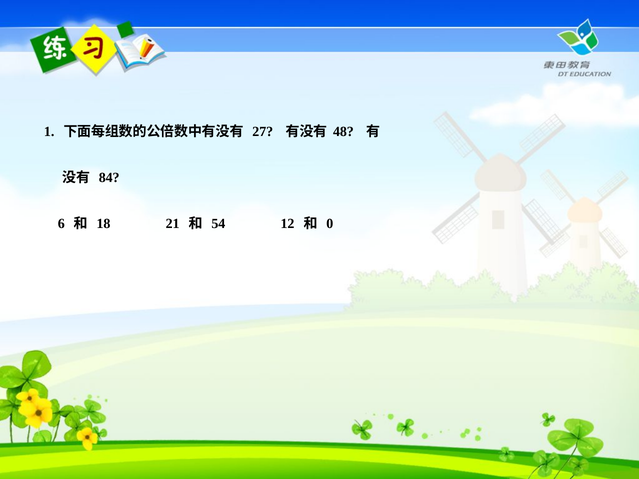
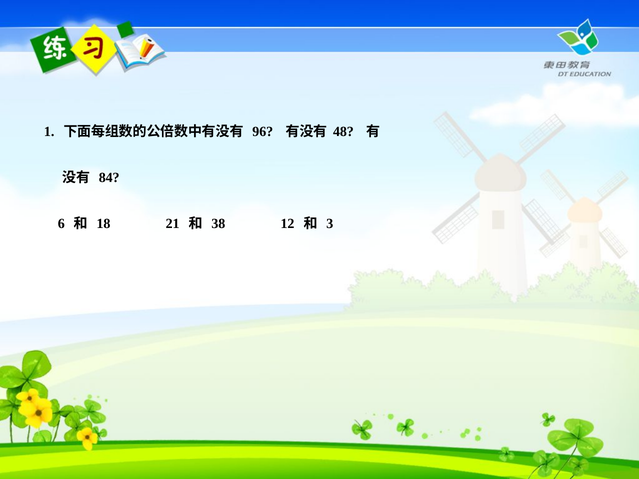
27: 27 -> 96
54: 54 -> 38
0: 0 -> 3
